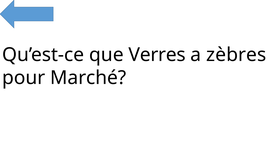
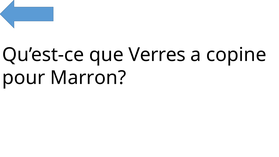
zèbres: zèbres -> copine
Marché: Marché -> Marron
